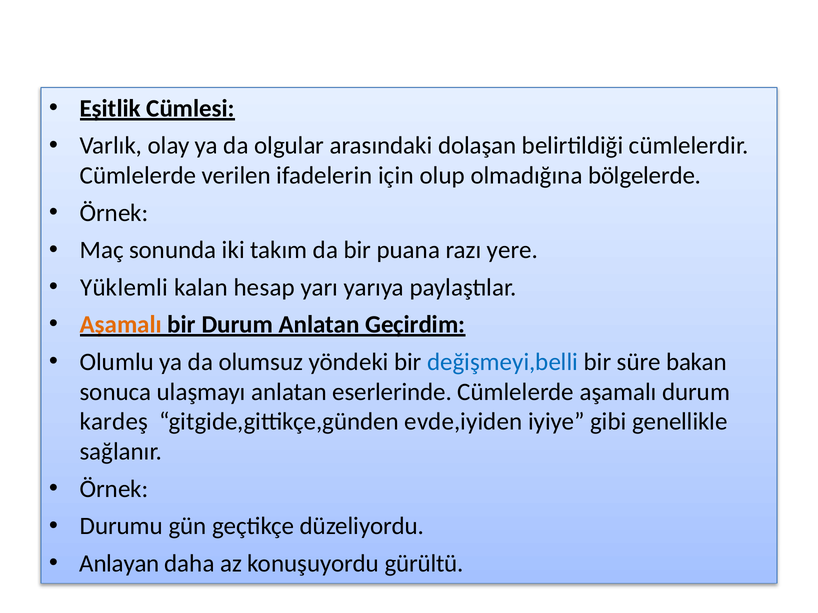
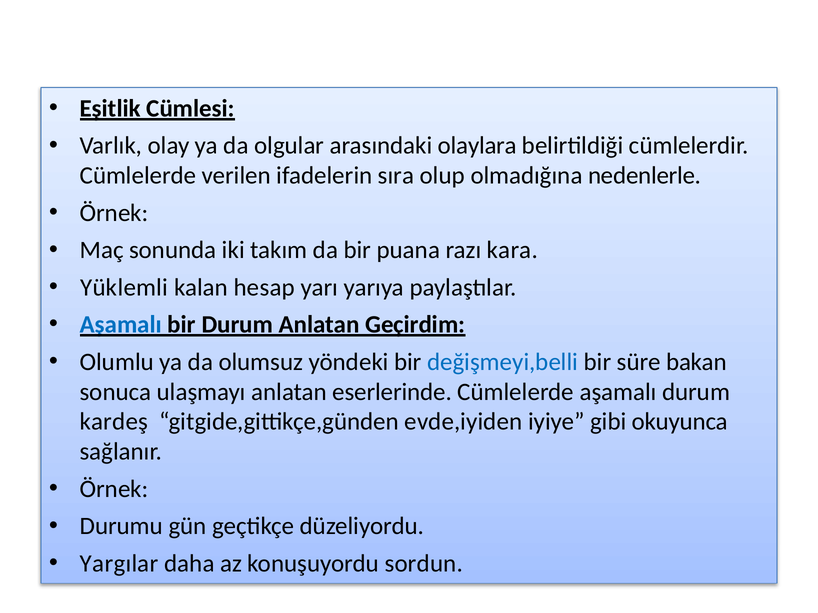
dolaşan: dolaşan -> olaylara
için: için -> sıra
bölgelerde: bölgelerde -> nedenlerle
yere: yere -> kara
Aşamalı at (121, 325) colour: orange -> blue
genellikle: genellikle -> okuyunca
Anlayan: Anlayan -> Yargılar
gürültü: gürültü -> sordun
